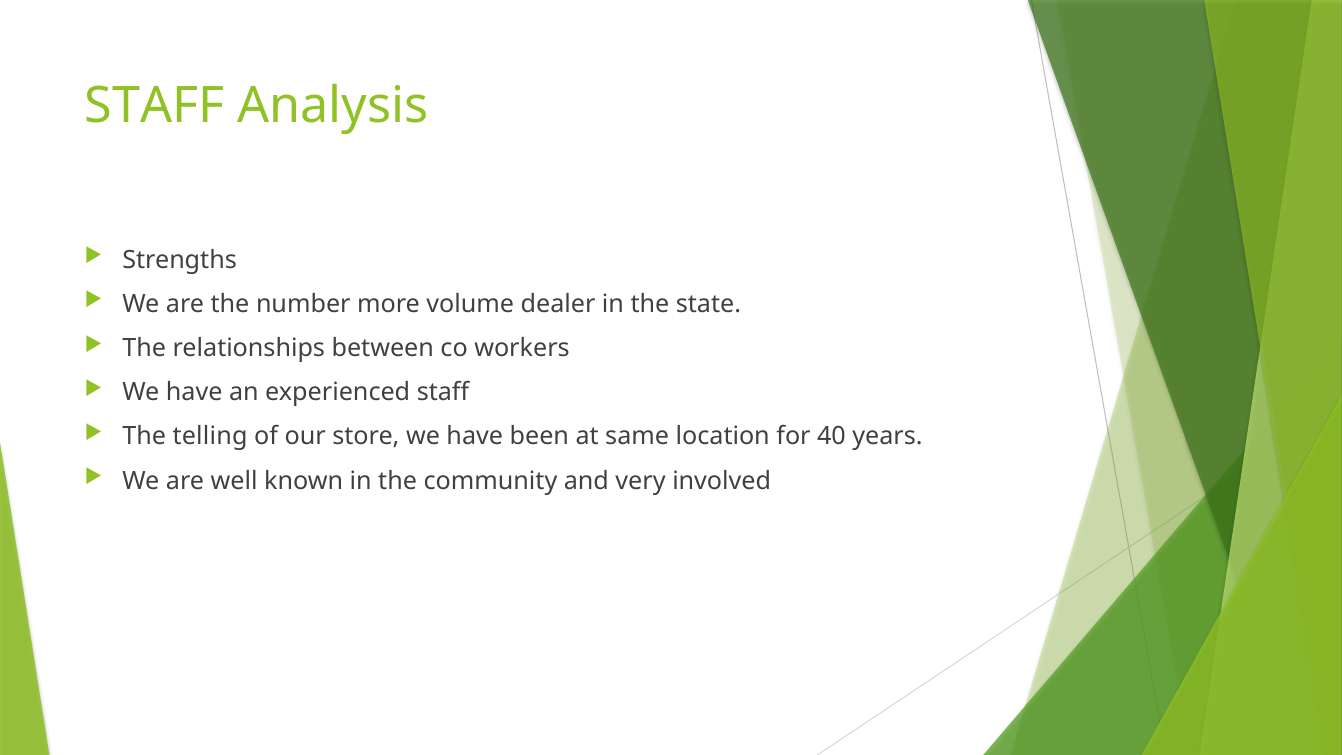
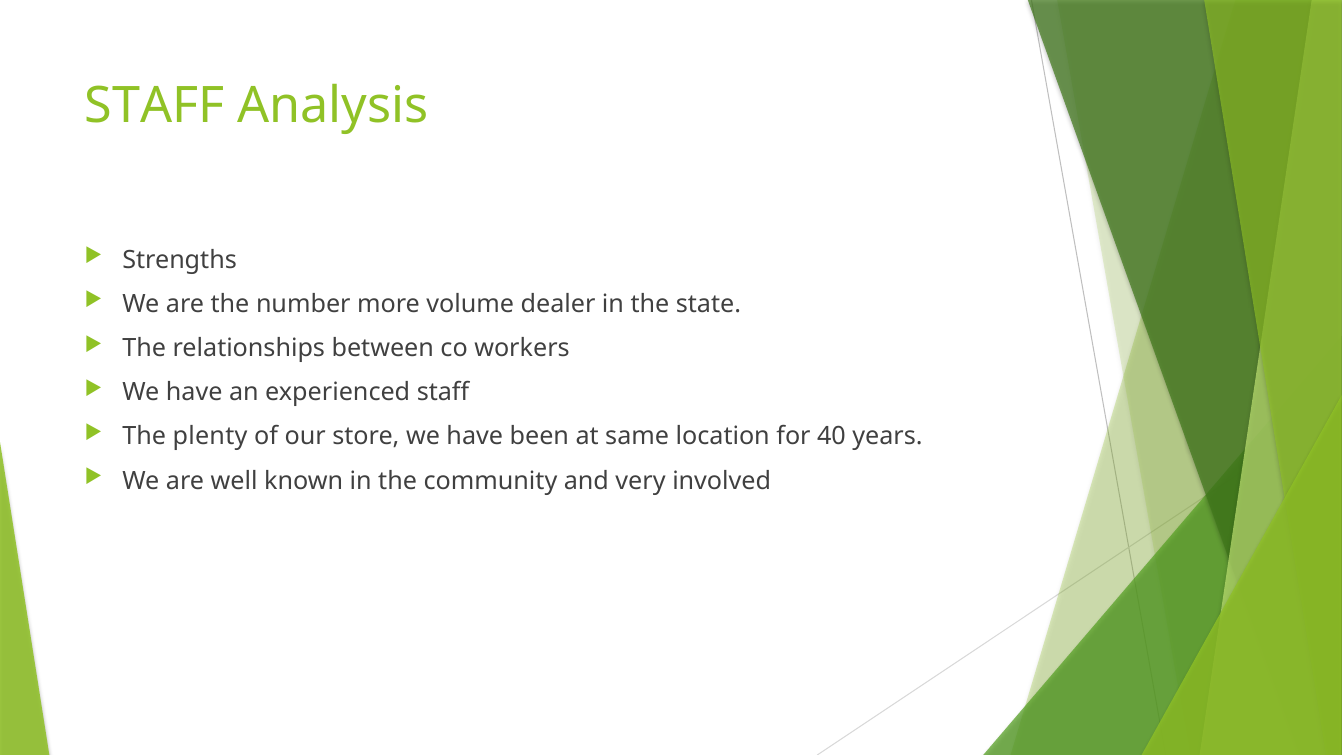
telling: telling -> plenty
